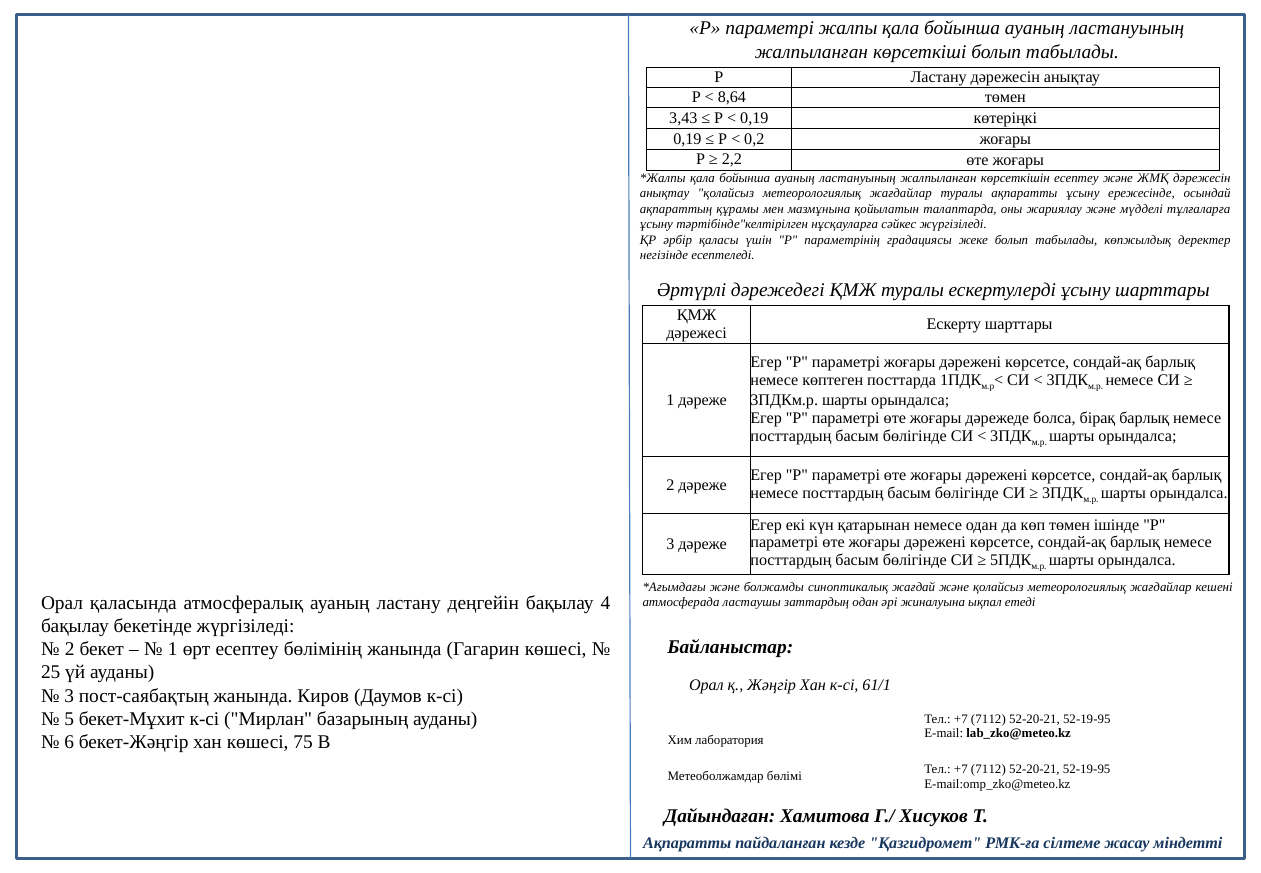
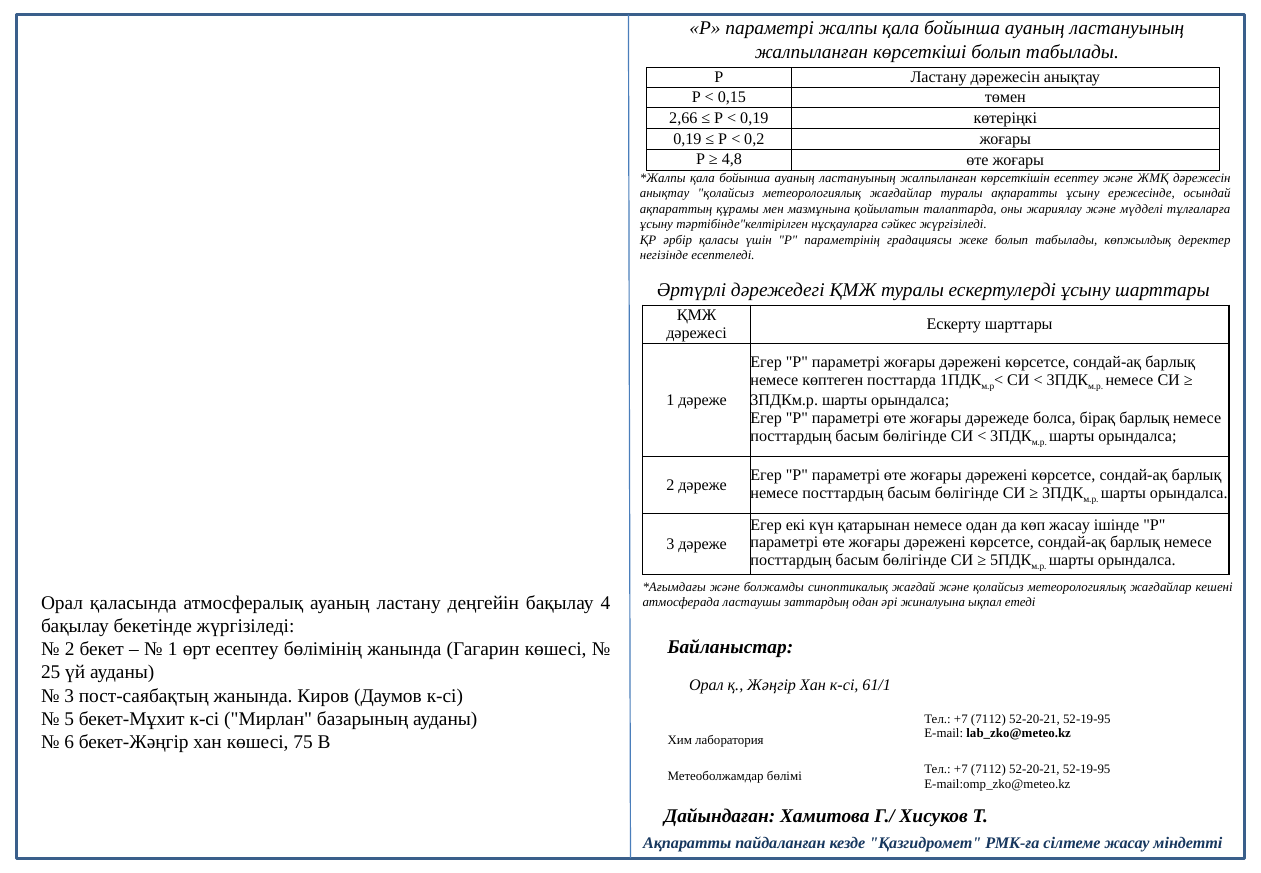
8,64: 8,64 -> 0,15
3,43: 3,43 -> 2,66
2,2: 2,2 -> 4,8
көп төмен: төмен -> жасау
